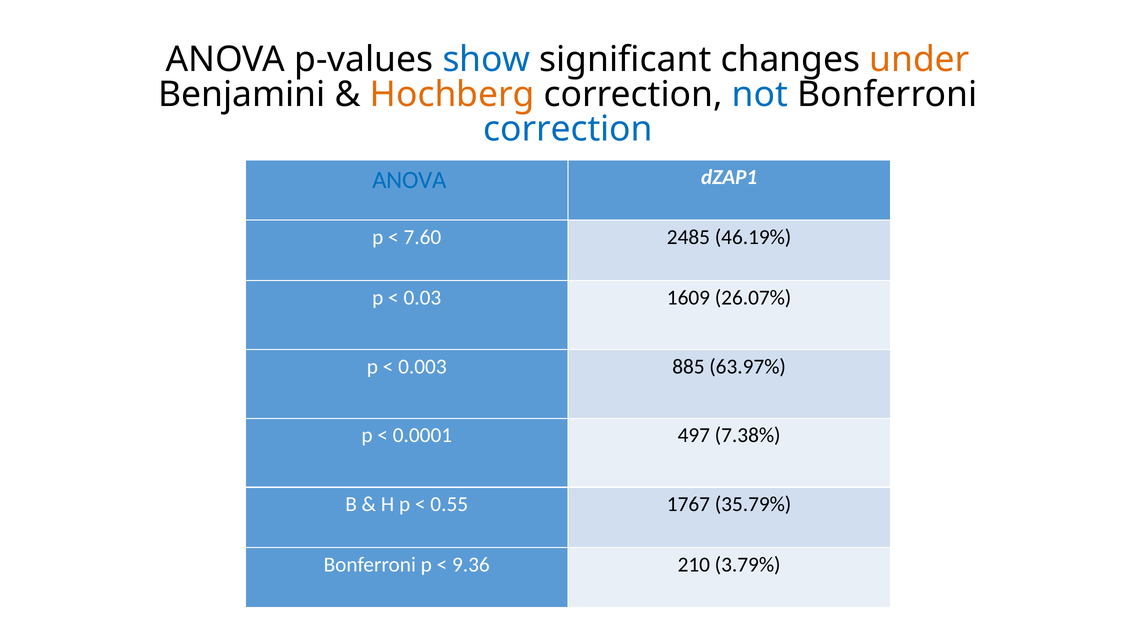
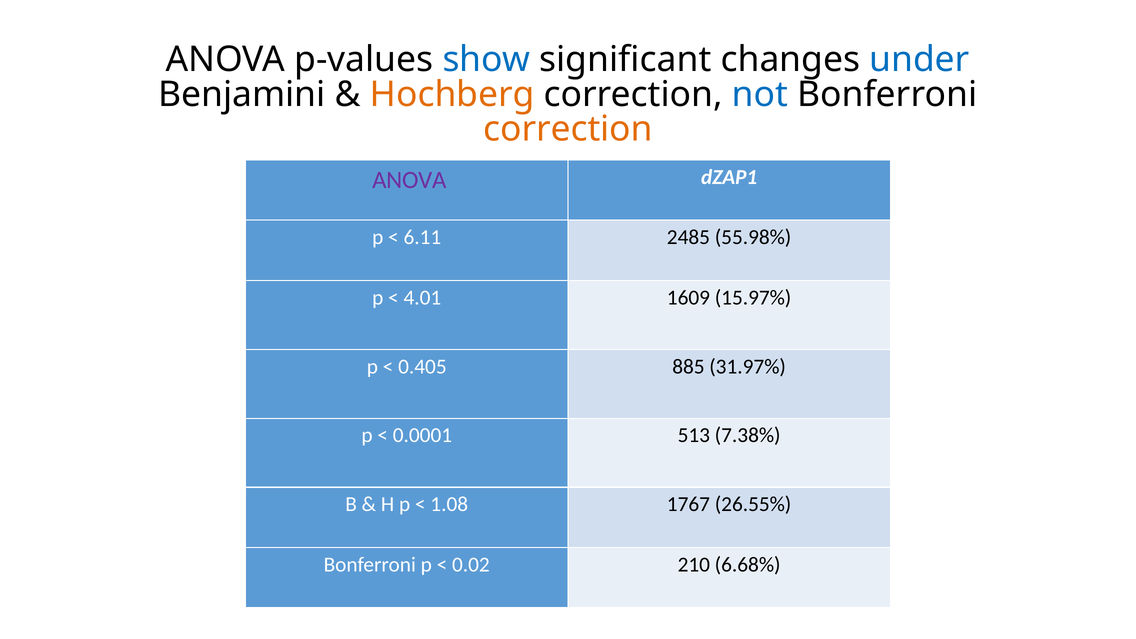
under colour: orange -> blue
correction at (568, 129) colour: blue -> orange
ANOVA at (409, 180) colour: blue -> purple
7.60: 7.60 -> 6.11
46.19%: 46.19% -> 55.98%
0.03: 0.03 -> 4.01
26.07%: 26.07% -> 15.97%
0.003: 0.003 -> 0.405
63.97%: 63.97% -> 31.97%
497: 497 -> 513
0.55: 0.55 -> 1.08
35.79%: 35.79% -> 26.55%
9.36: 9.36 -> 0.02
3.79%: 3.79% -> 6.68%
